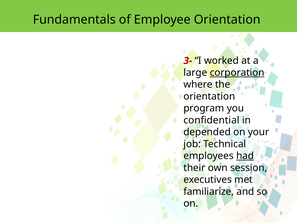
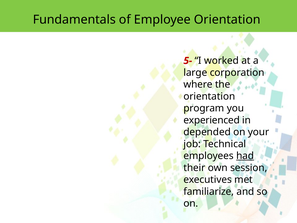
3-: 3- -> 5-
corporation underline: present -> none
confidential: confidential -> experienced
